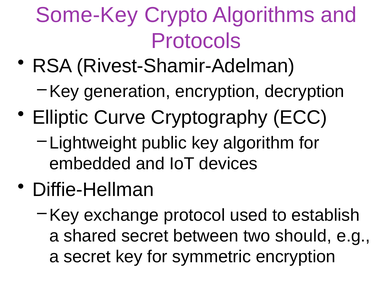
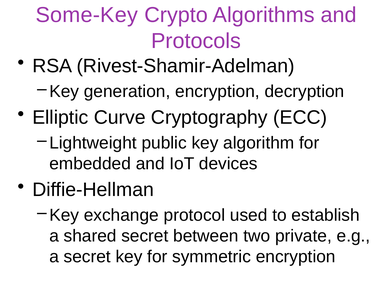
should: should -> private
